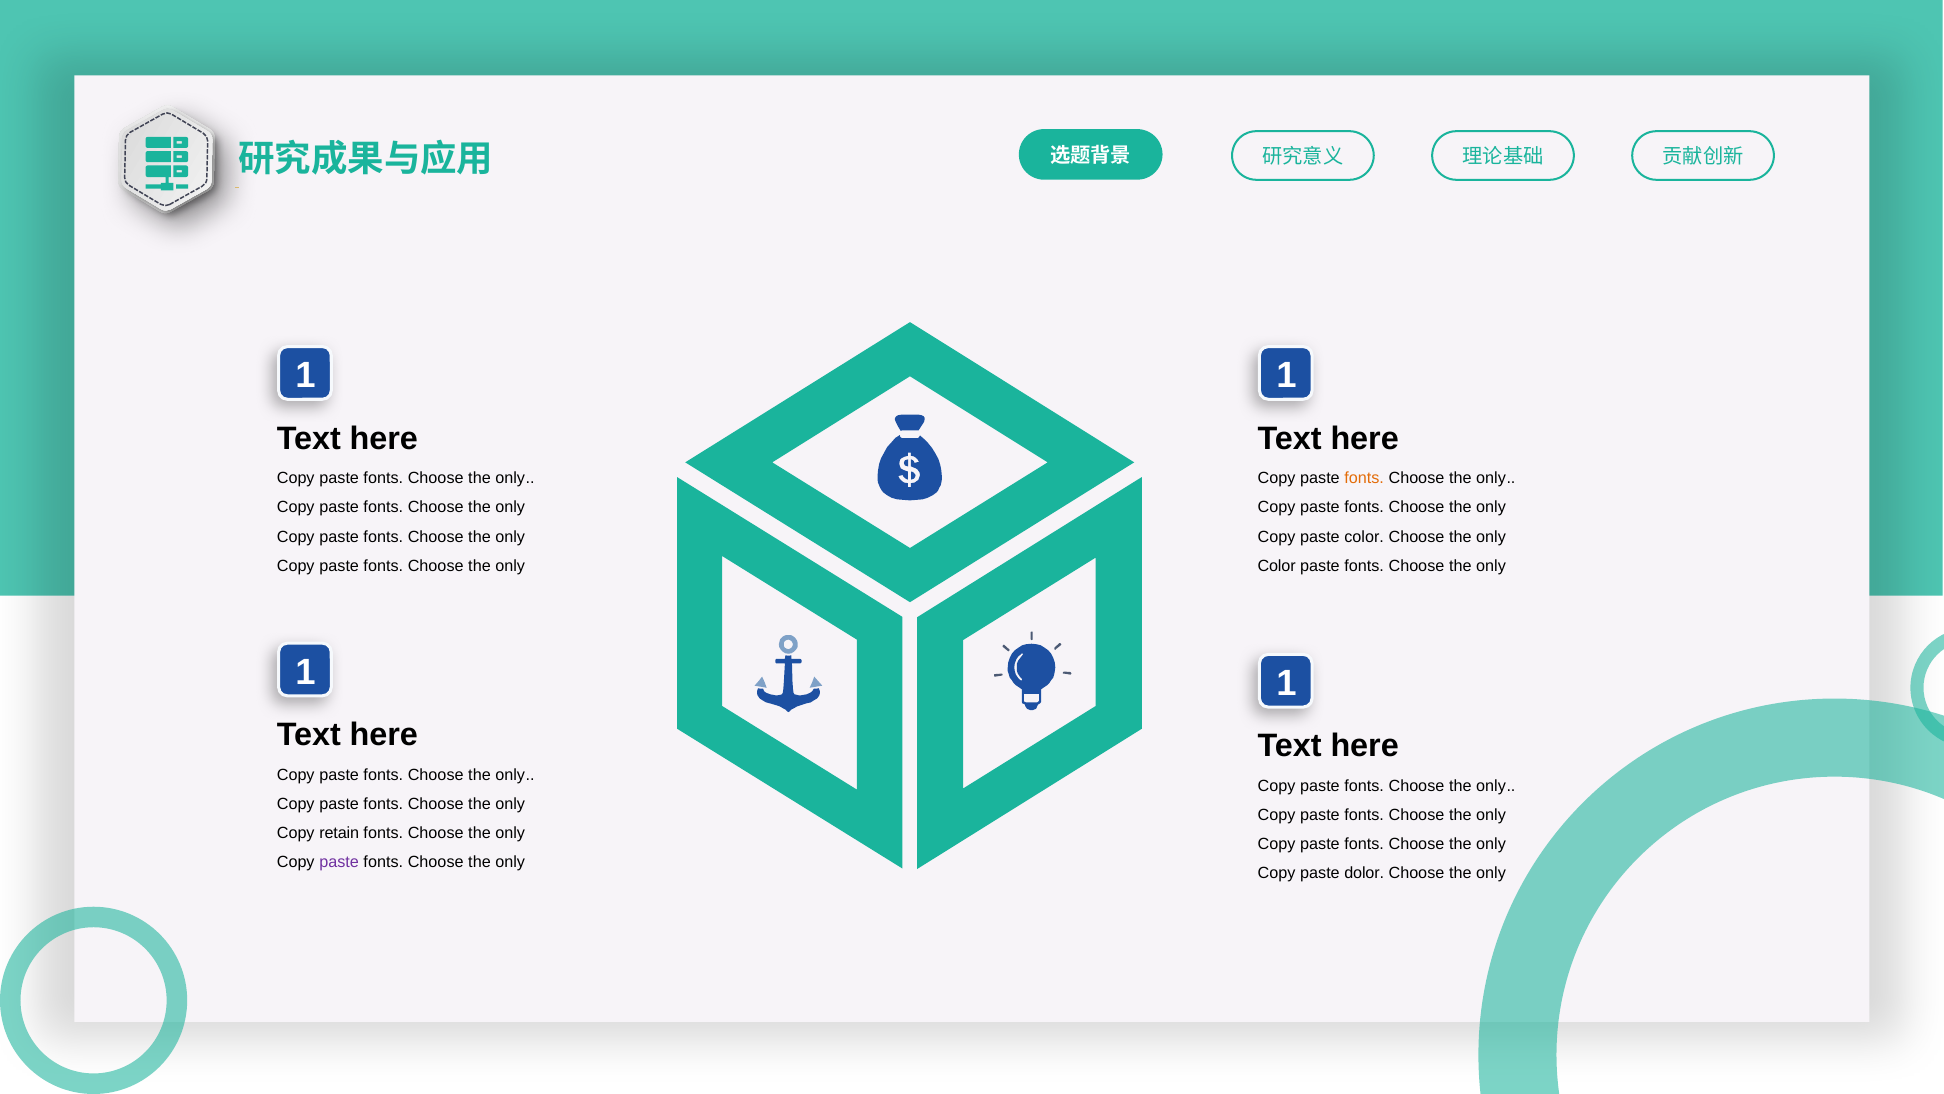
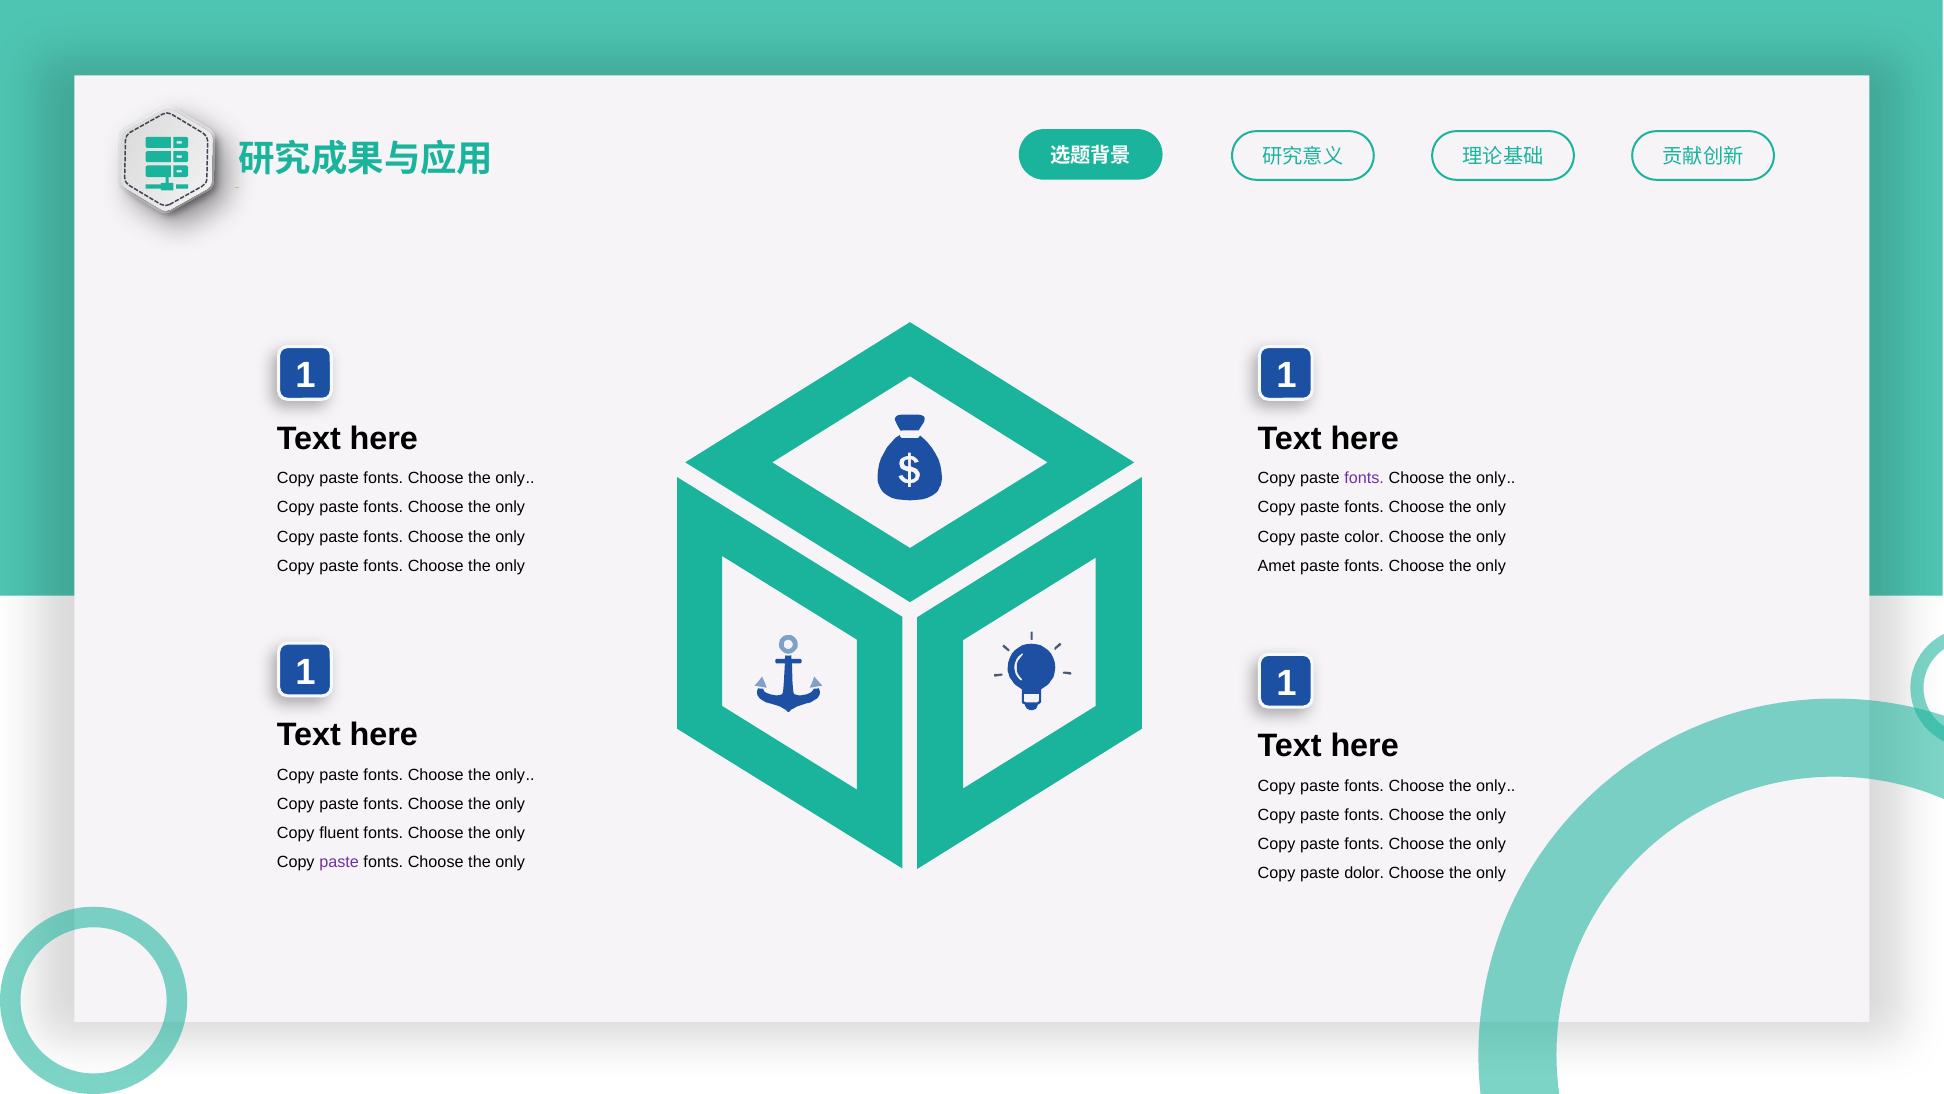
fonts at (1364, 478) colour: orange -> purple
Color at (1277, 566): Color -> Amet
retain: retain -> fluent
